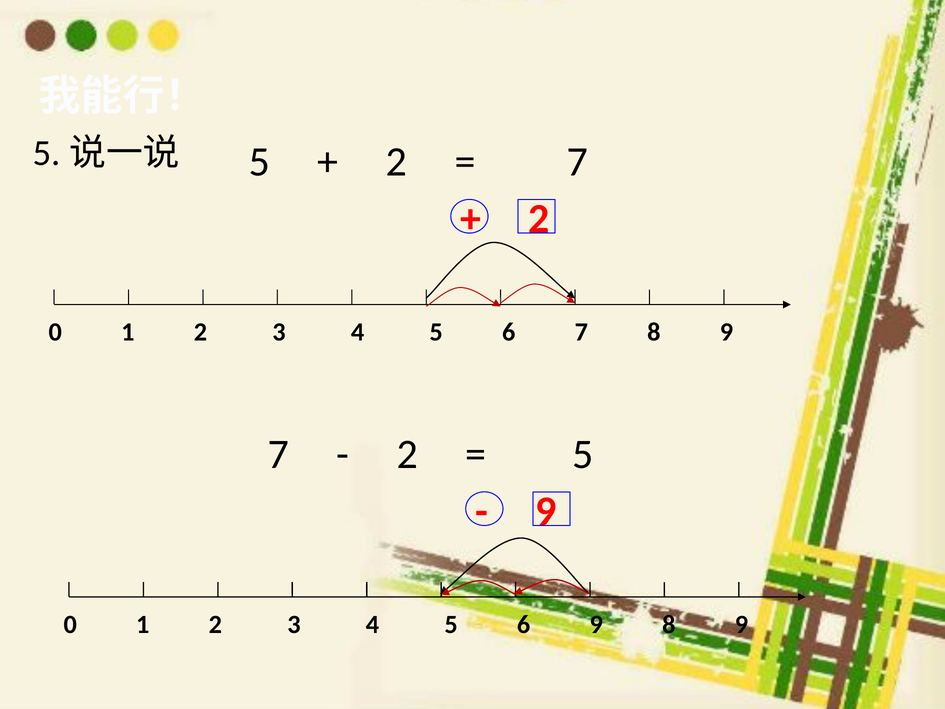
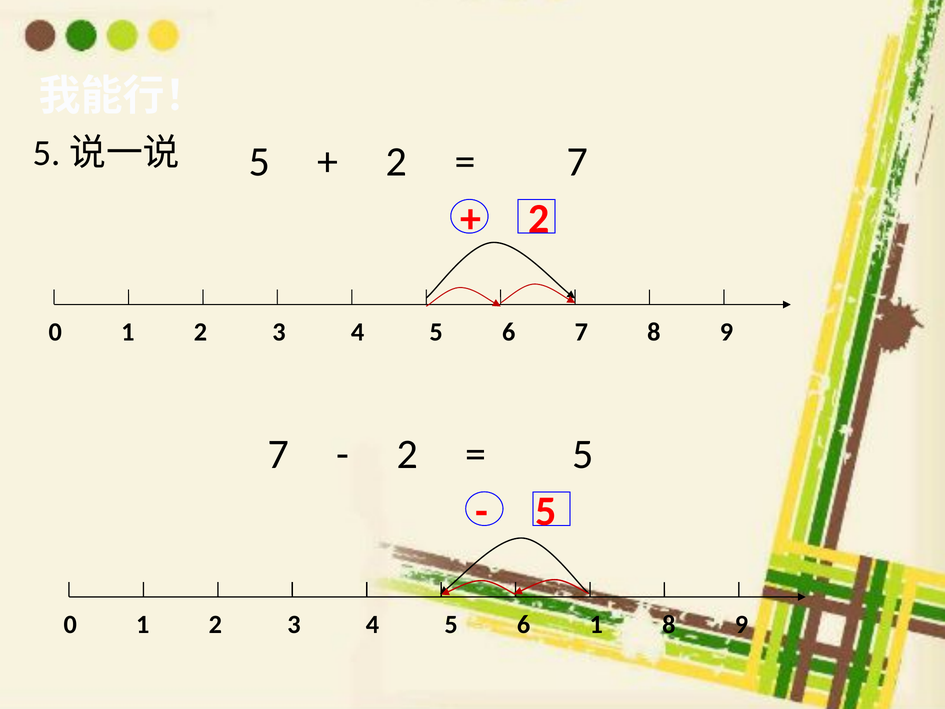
9 at (546, 511): 9 -> 5
6 9: 9 -> 1
